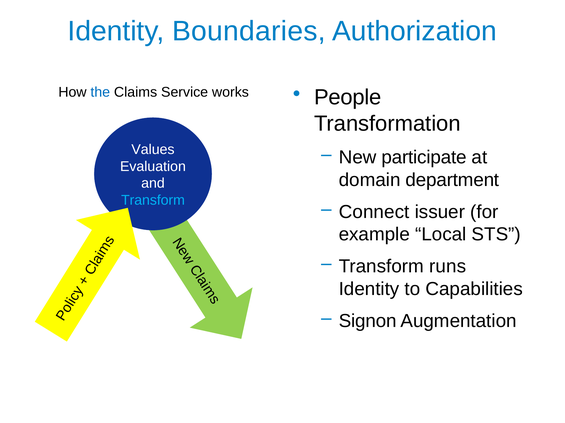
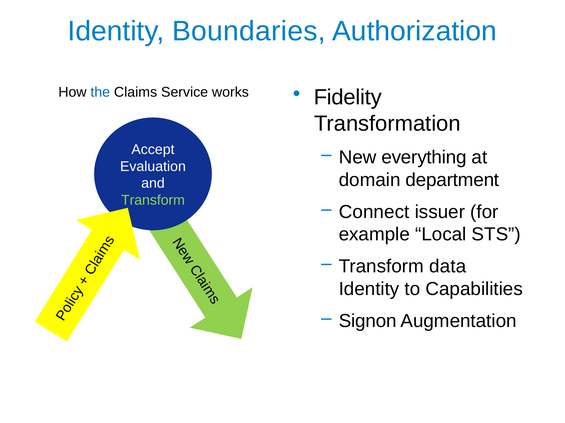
People: People -> Fidelity
Values: Values -> Accept
participate: participate -> everything
Transform at (153, 201) colour: light blue -> light green
runs: runs -> data
